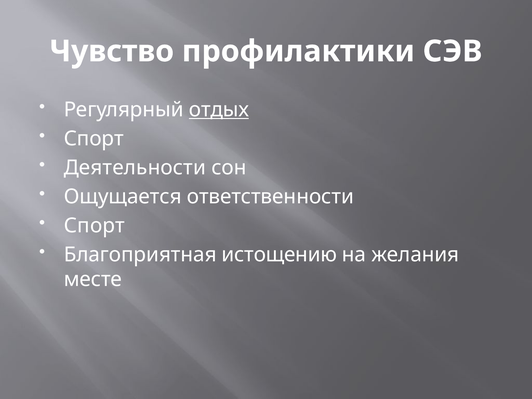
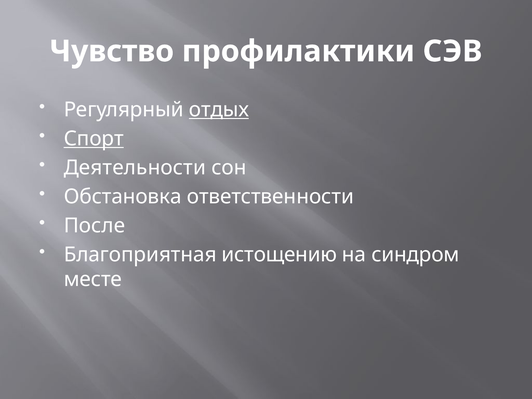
Спорт at (94, 139) underline: none -> present
Ощущается: Ощущается -> Обстановка
Спорт at (94, 226): Спорт -> После
желания: желания -> синдром
